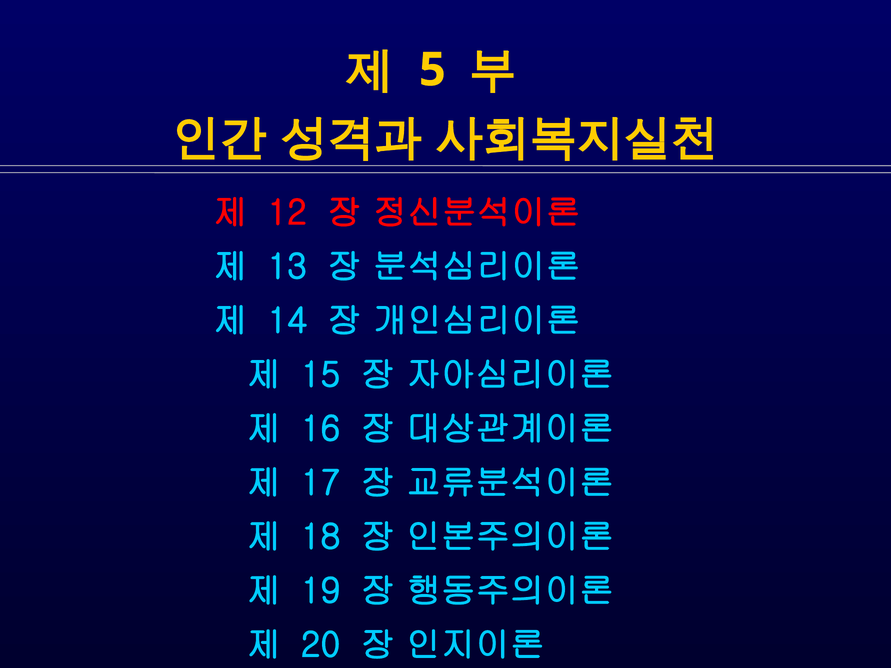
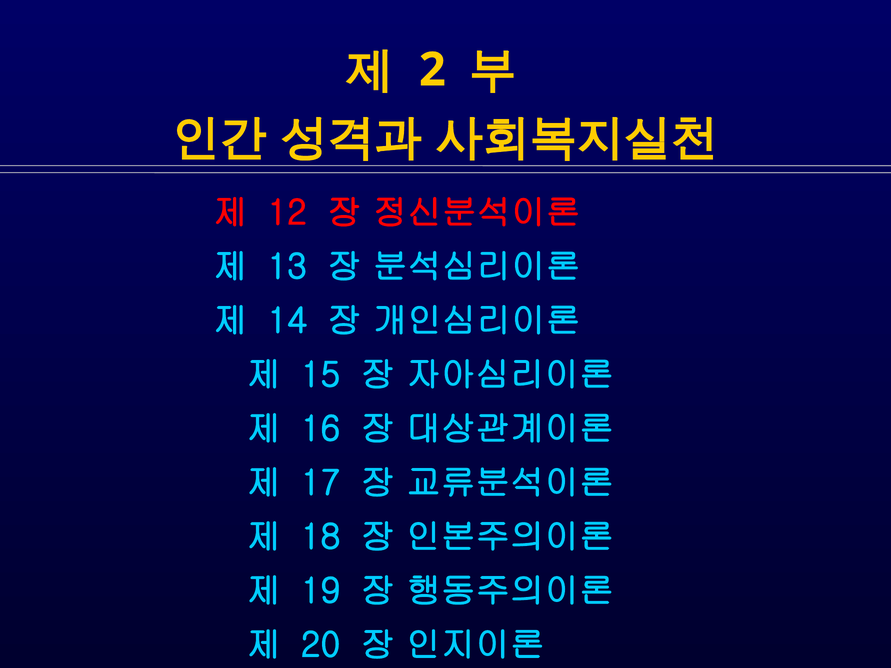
5: 5 -> 2
